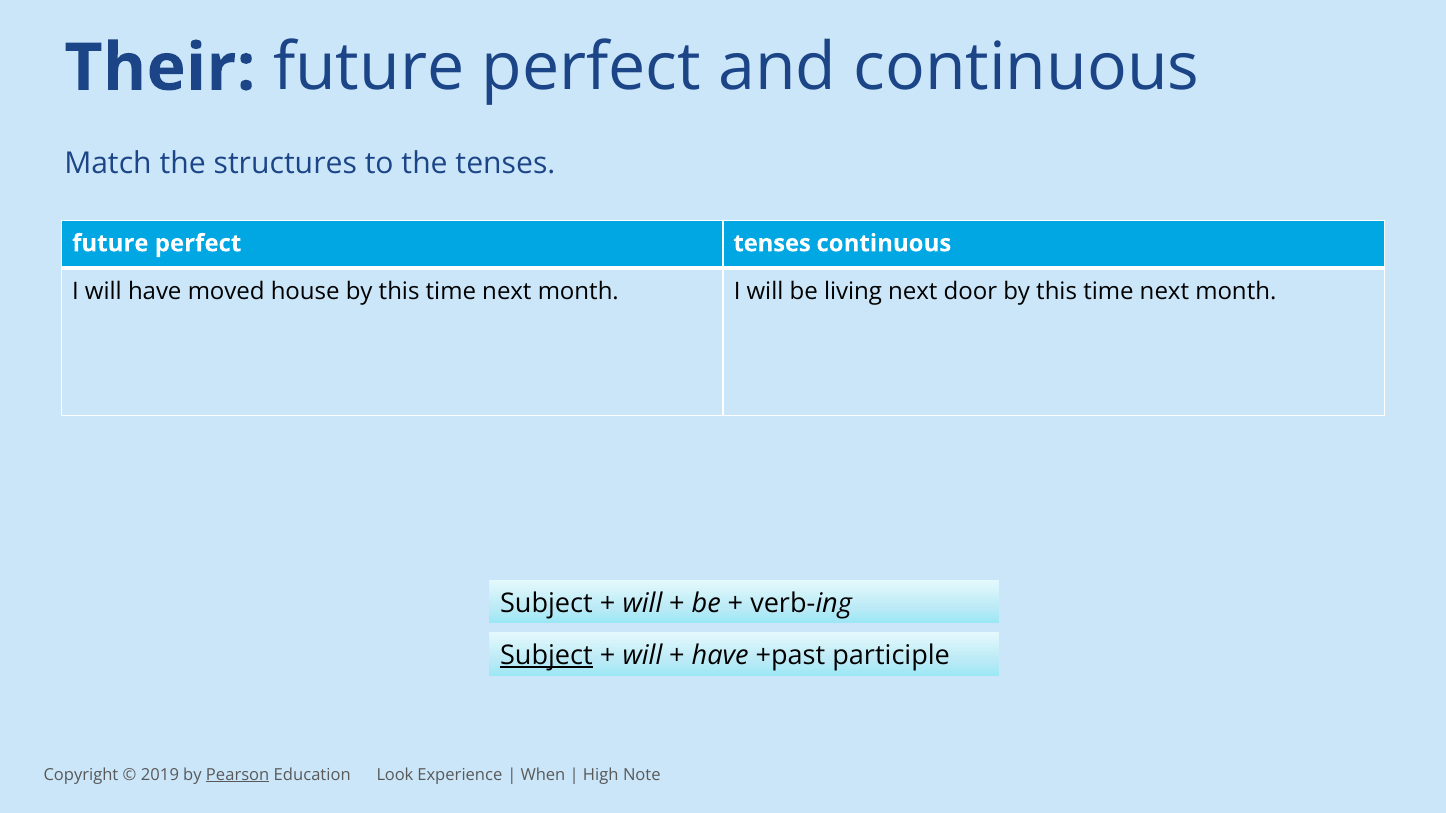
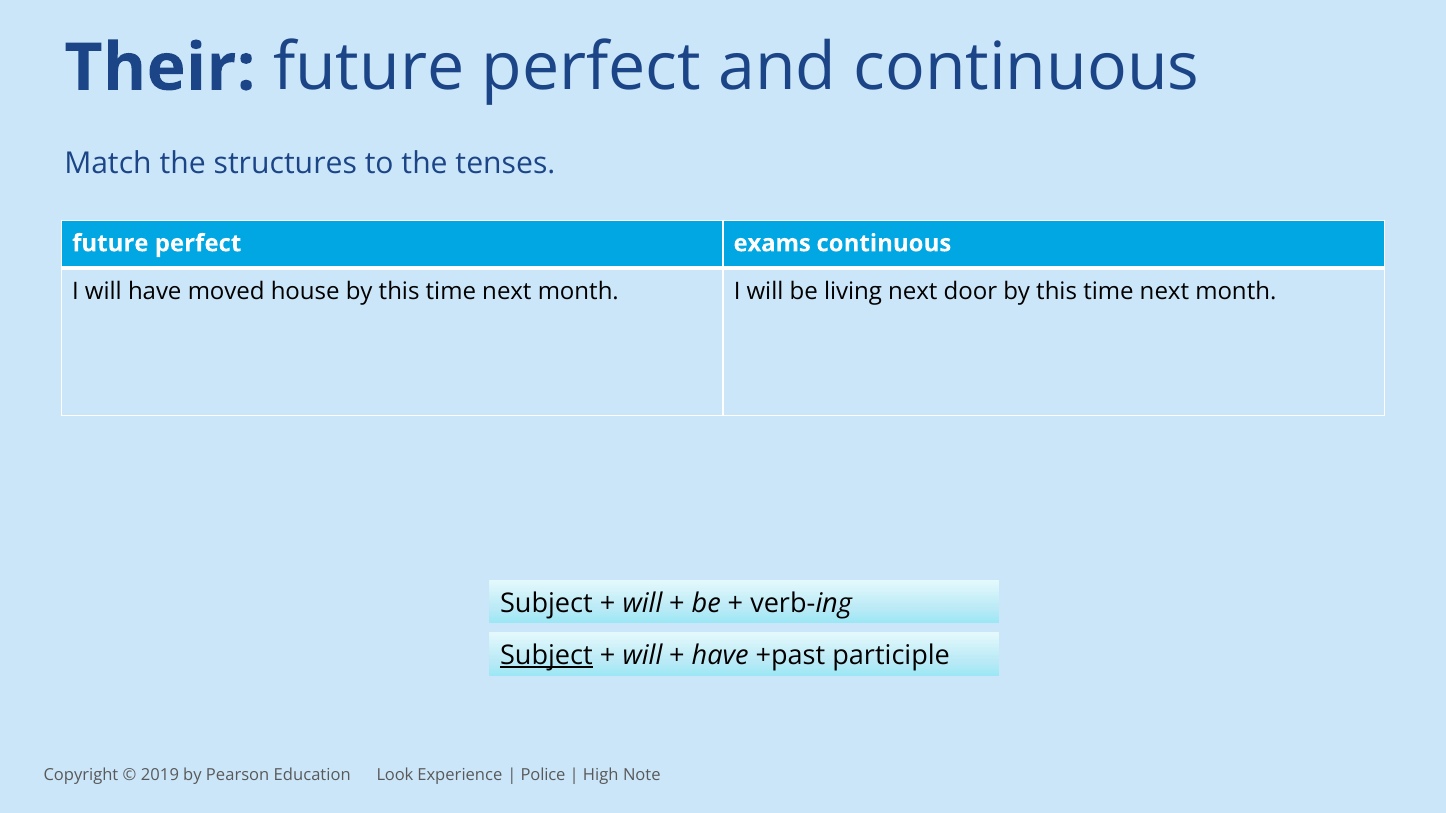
perfect tenses: tenses -> exams
Pearson underline: present -> none
When: When -> Police
